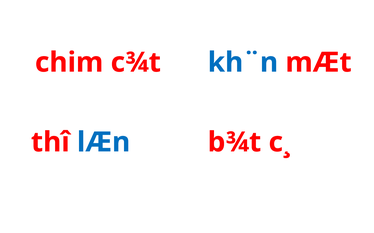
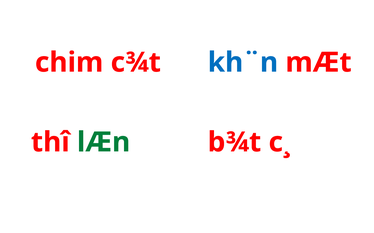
lÆn colour: blue -> green
